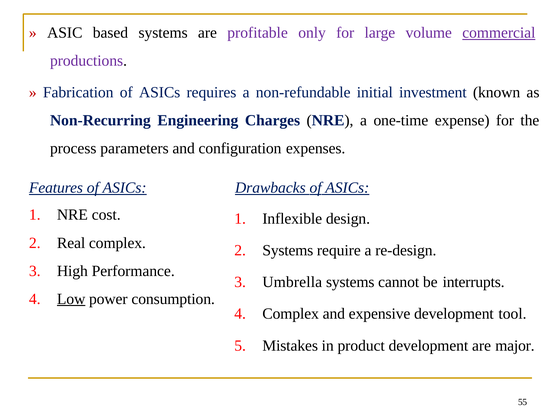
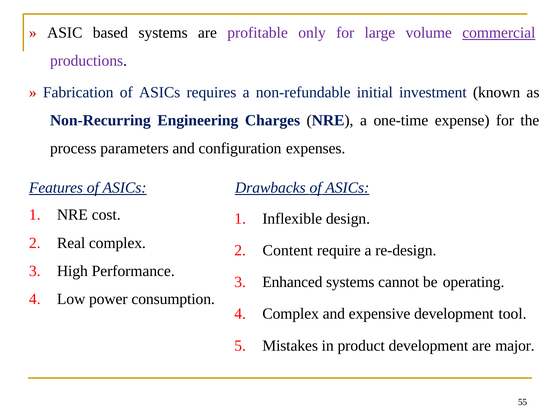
Systems at (288, 250): Systems -> Content
Umbrella: Umbrella -> Enhanced
interrupts: interrupts -> operating
Low underline: present -> none
